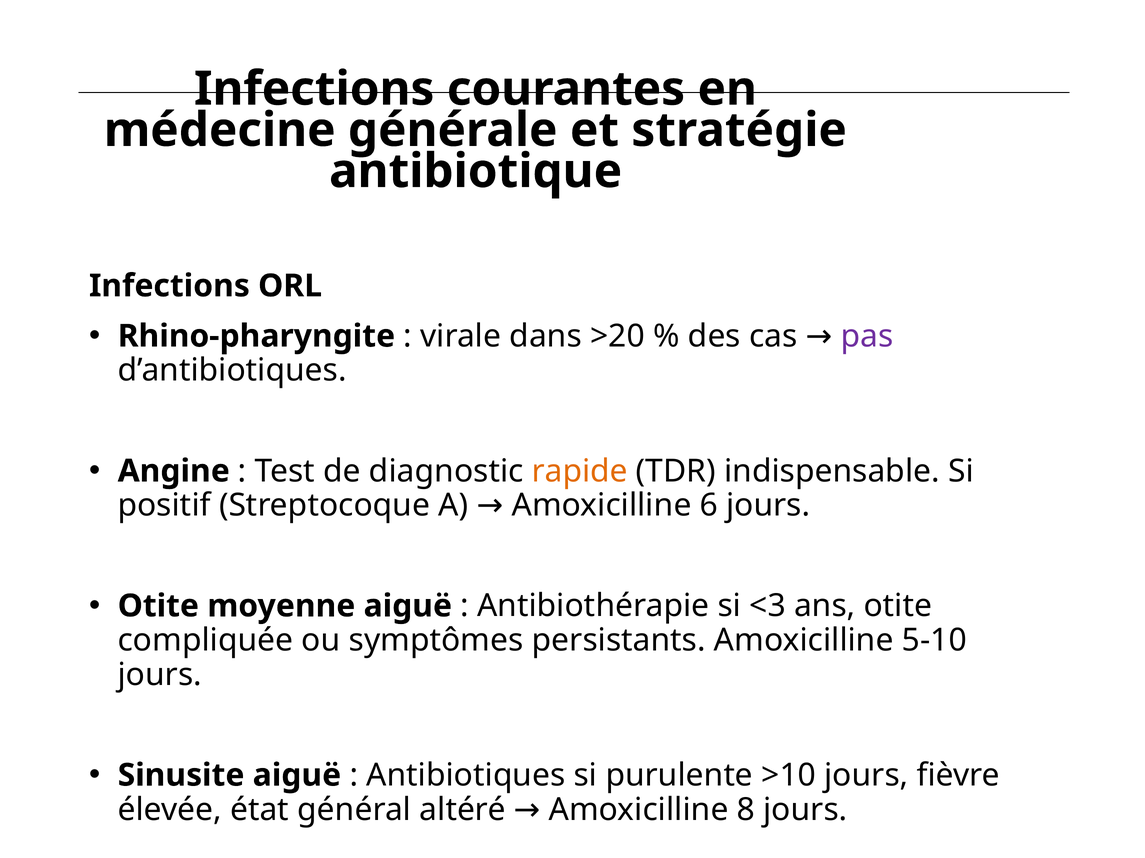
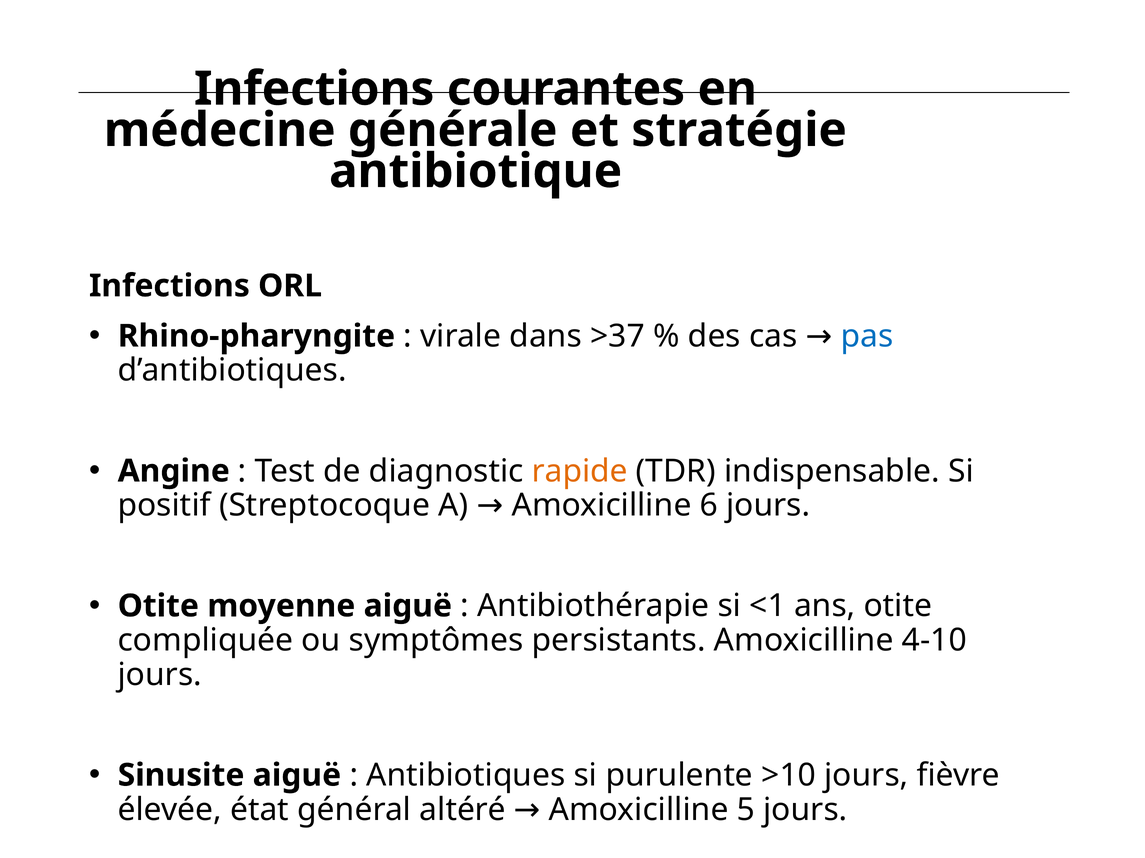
>20: >20 -> >37
pas colour: purple -> blue
<3: <3 -> <1
5-10: 5-10 -> 4-10
8: 8 -> 5
